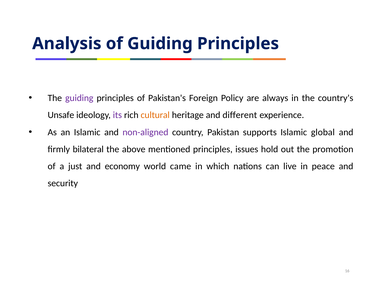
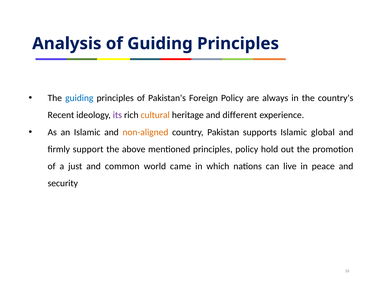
guiding at (79, 98) colour: purple -> blue
Unsafe: Unsafe -> Recent
non-aligned colour: purple -> orange
bilateral: bilateral -> support
principles issues: issues -> policy
economy: economy -> common
